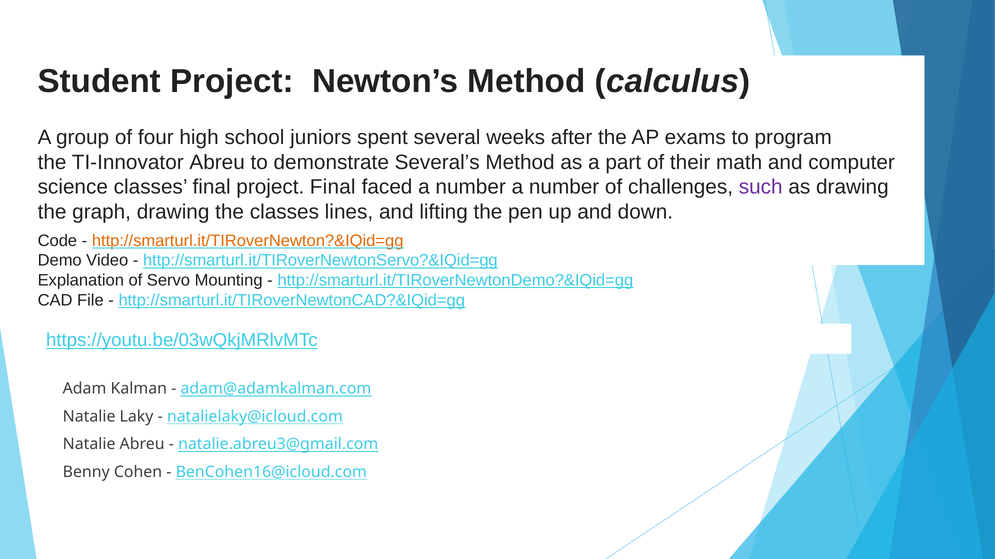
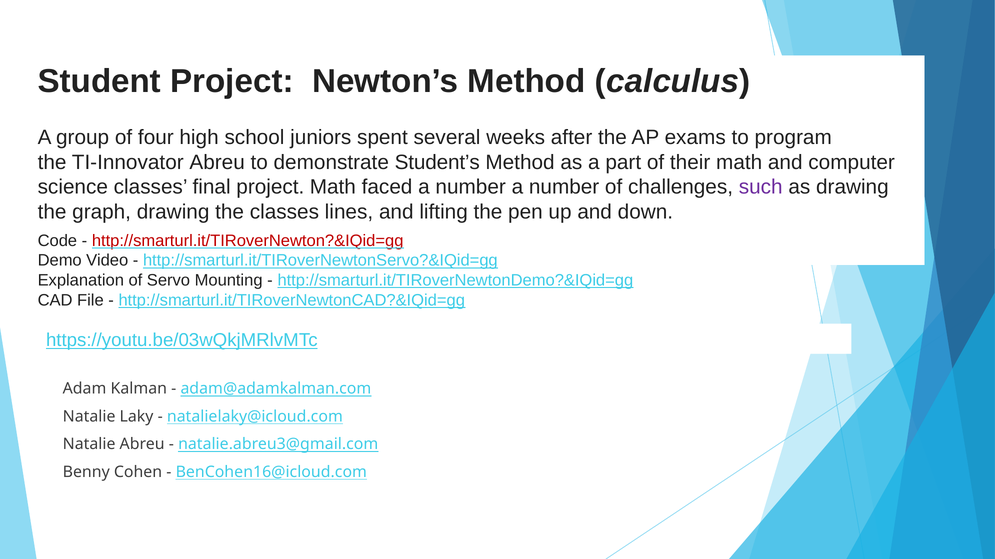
Several’s: Several’s -> Student’s
project Final: Final -> Math
http://smarturl.it/TIRoverNewton?&IQid=gg colour: orange -> red
